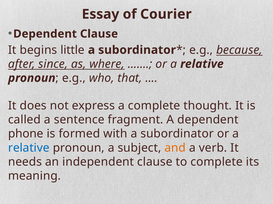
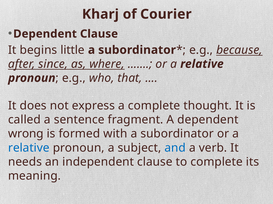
Essay: Essay -> Kharj
phone: phone -> wrong
and colour: orange -> blue
